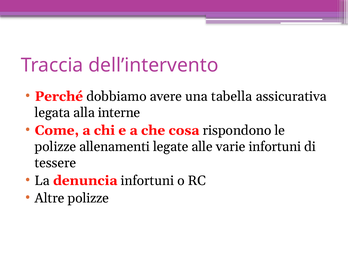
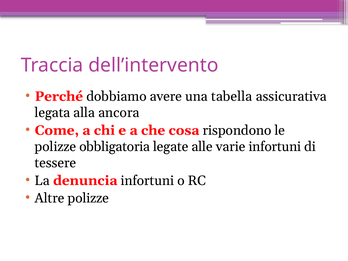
interne: interne -> ancora
allenamenti: allenamenti -> obbligatoria
